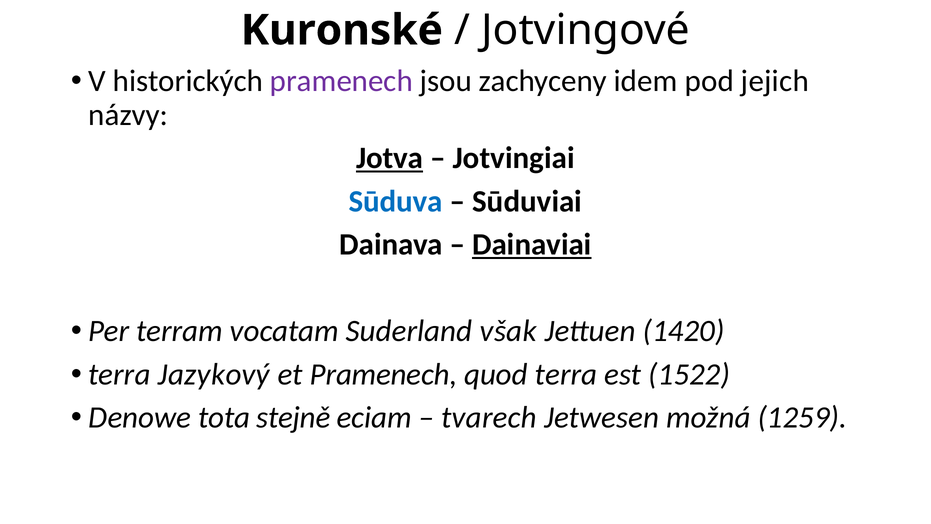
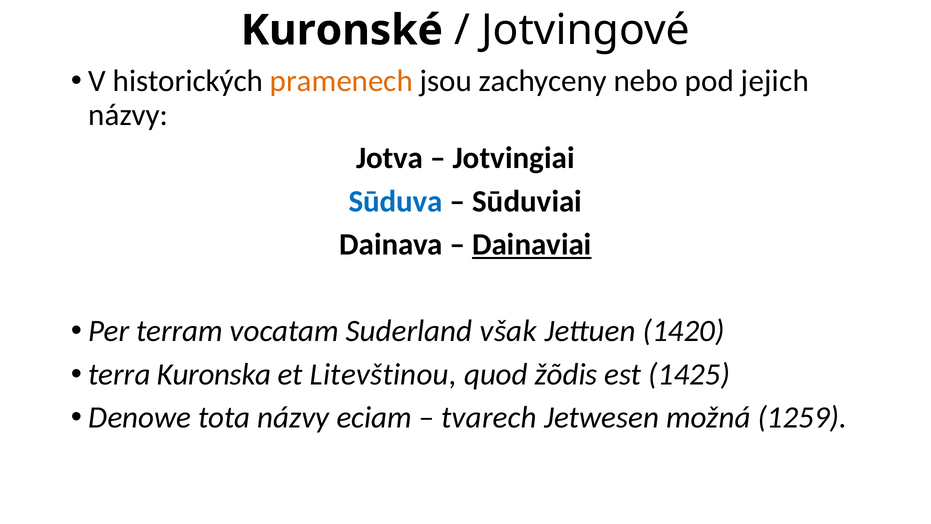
pramenech at (341, 81) colour: purple -> orange
idem: idem -> nebo
Jotva underline: present -> none
Jazykový: Jazykový -> Kuronska
et Pramenech: Pramenech -> Litevštinou
quod terra: terra -> žõdis
1522: 1522 -> 1425
tota stejně: stejně -> názvy
